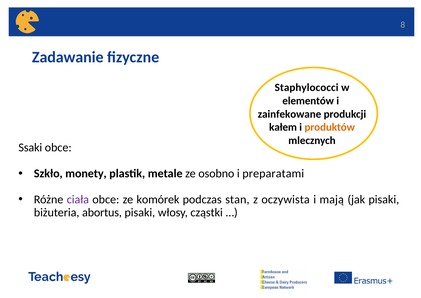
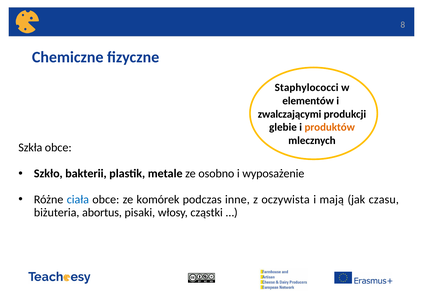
Zadawanie: Zadawanie -> Chemiczne
zainfekowane: zainfekowane -> zwalczającymi
kałem: kałem -> glebie
Ssaki: Ssaki -> Szkła
monety: monety -> bakterii
preparatami: preparatami -> wyposażenie
ciała colour: purple -> blue
stan: stan -> inne
jak pisaki: pisaki -> czasu
